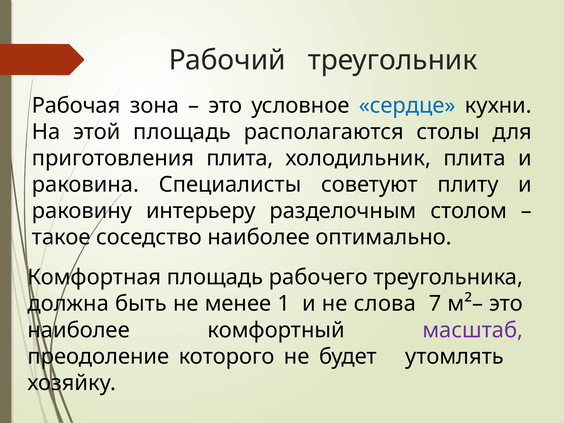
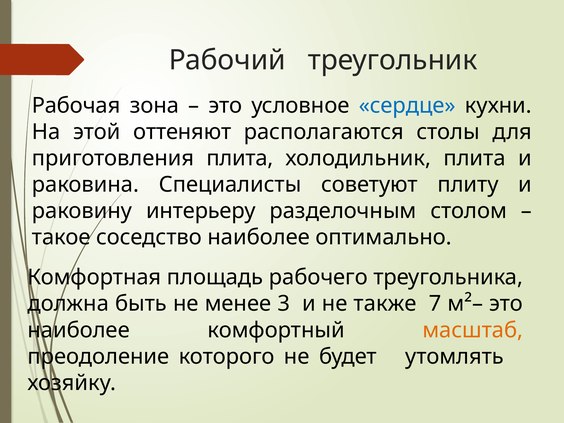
этой площадь: площадь -> оттеняют
1: 1 -> 3
слова: слова -> также
масштаб colour: purple -> orange
